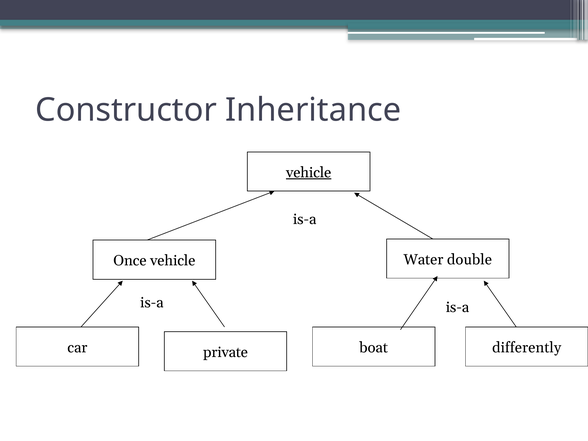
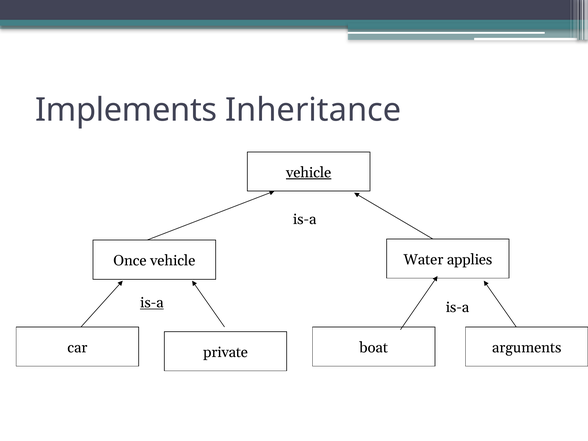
Constructor: Constructor -> Implements
double: double -> applies
is-a at (152, 303) underline: none -> present
differently: differently -> arguments
